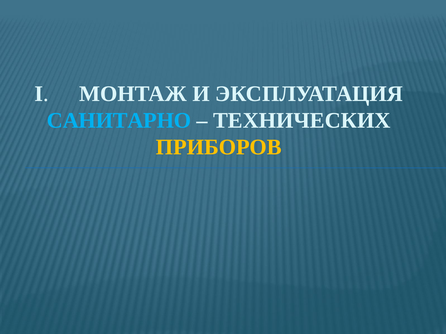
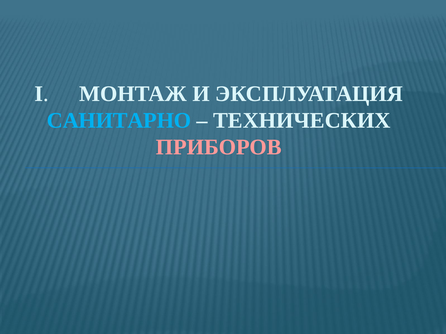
ПРИБОРОВ colour: yellow -> pink
